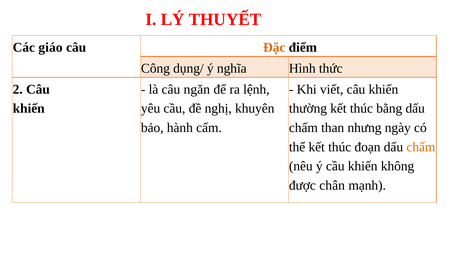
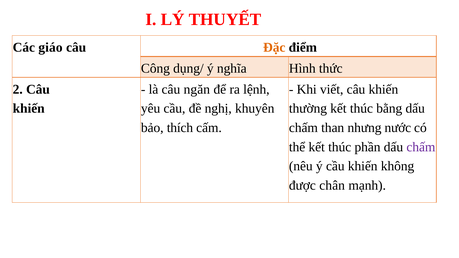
hành: hành -> thích
ngày: ngày -> nước
đoạn: đoạn -> phần
chấm at (421, 147) colour: orange -> purple
